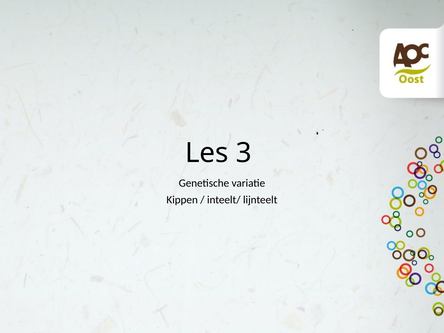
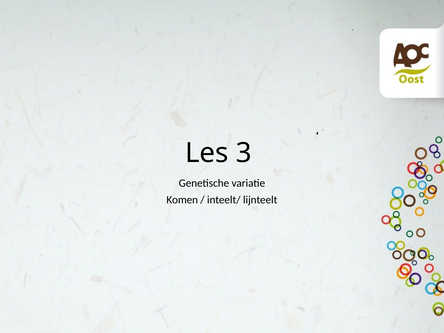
Kippen: Kippen -> Komen
